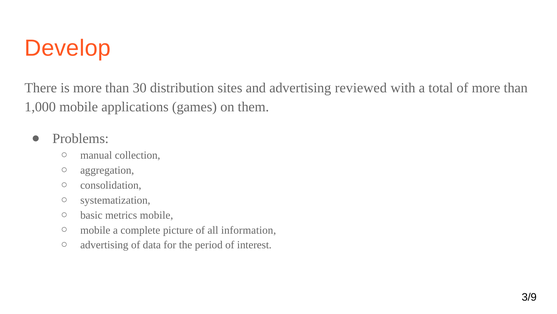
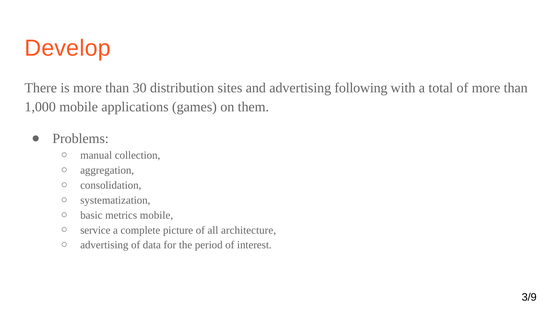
reviewed: reviewed -> following
mobile at (95, 230): mobile -> service
information: information -> architecture
